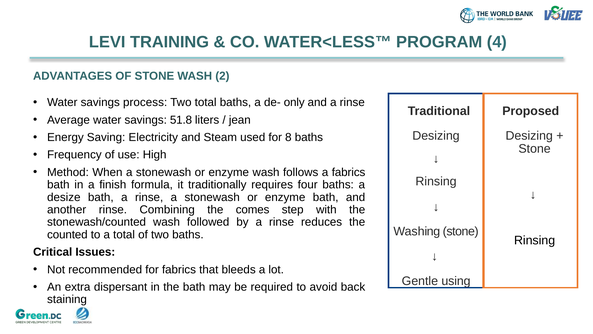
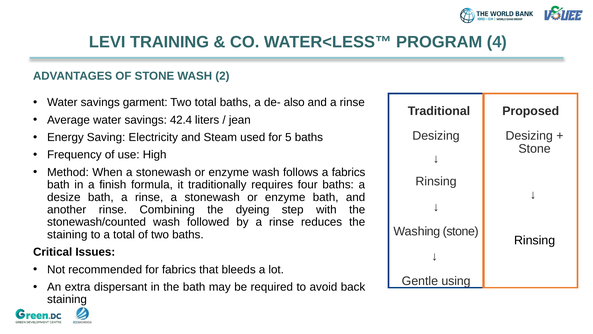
process: process -> garment
only: only -> also
51.8: 51.8 -> 42.4
8: 8 -> 5
comes: comes -> dyeing
counted at (67, 234): counted -> staining
